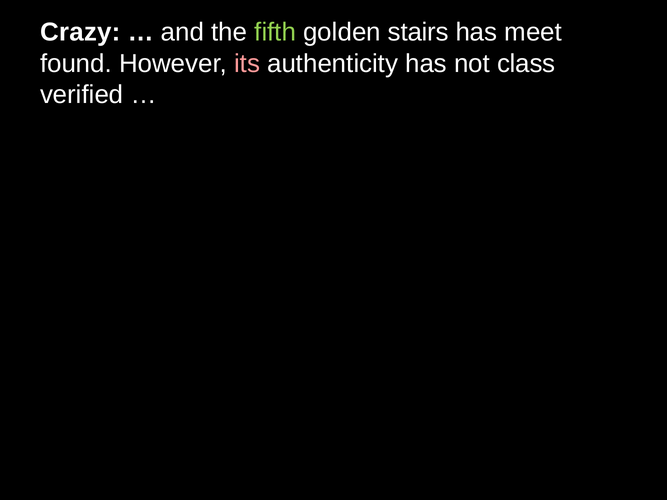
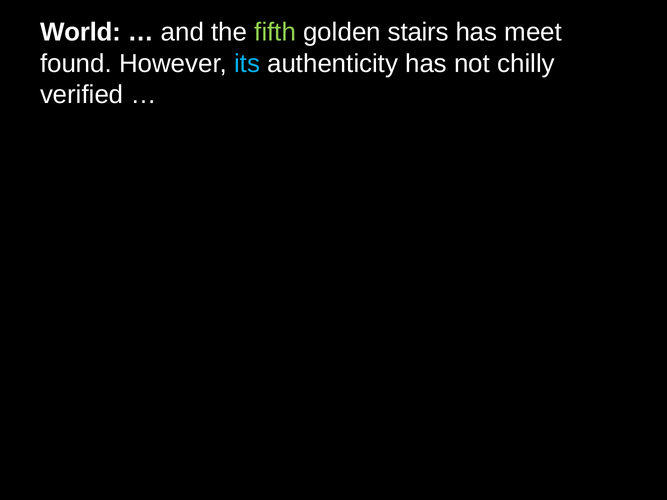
Crazy: Crazy -> World
its colour: pink -> light blue
class: class -> chilly
